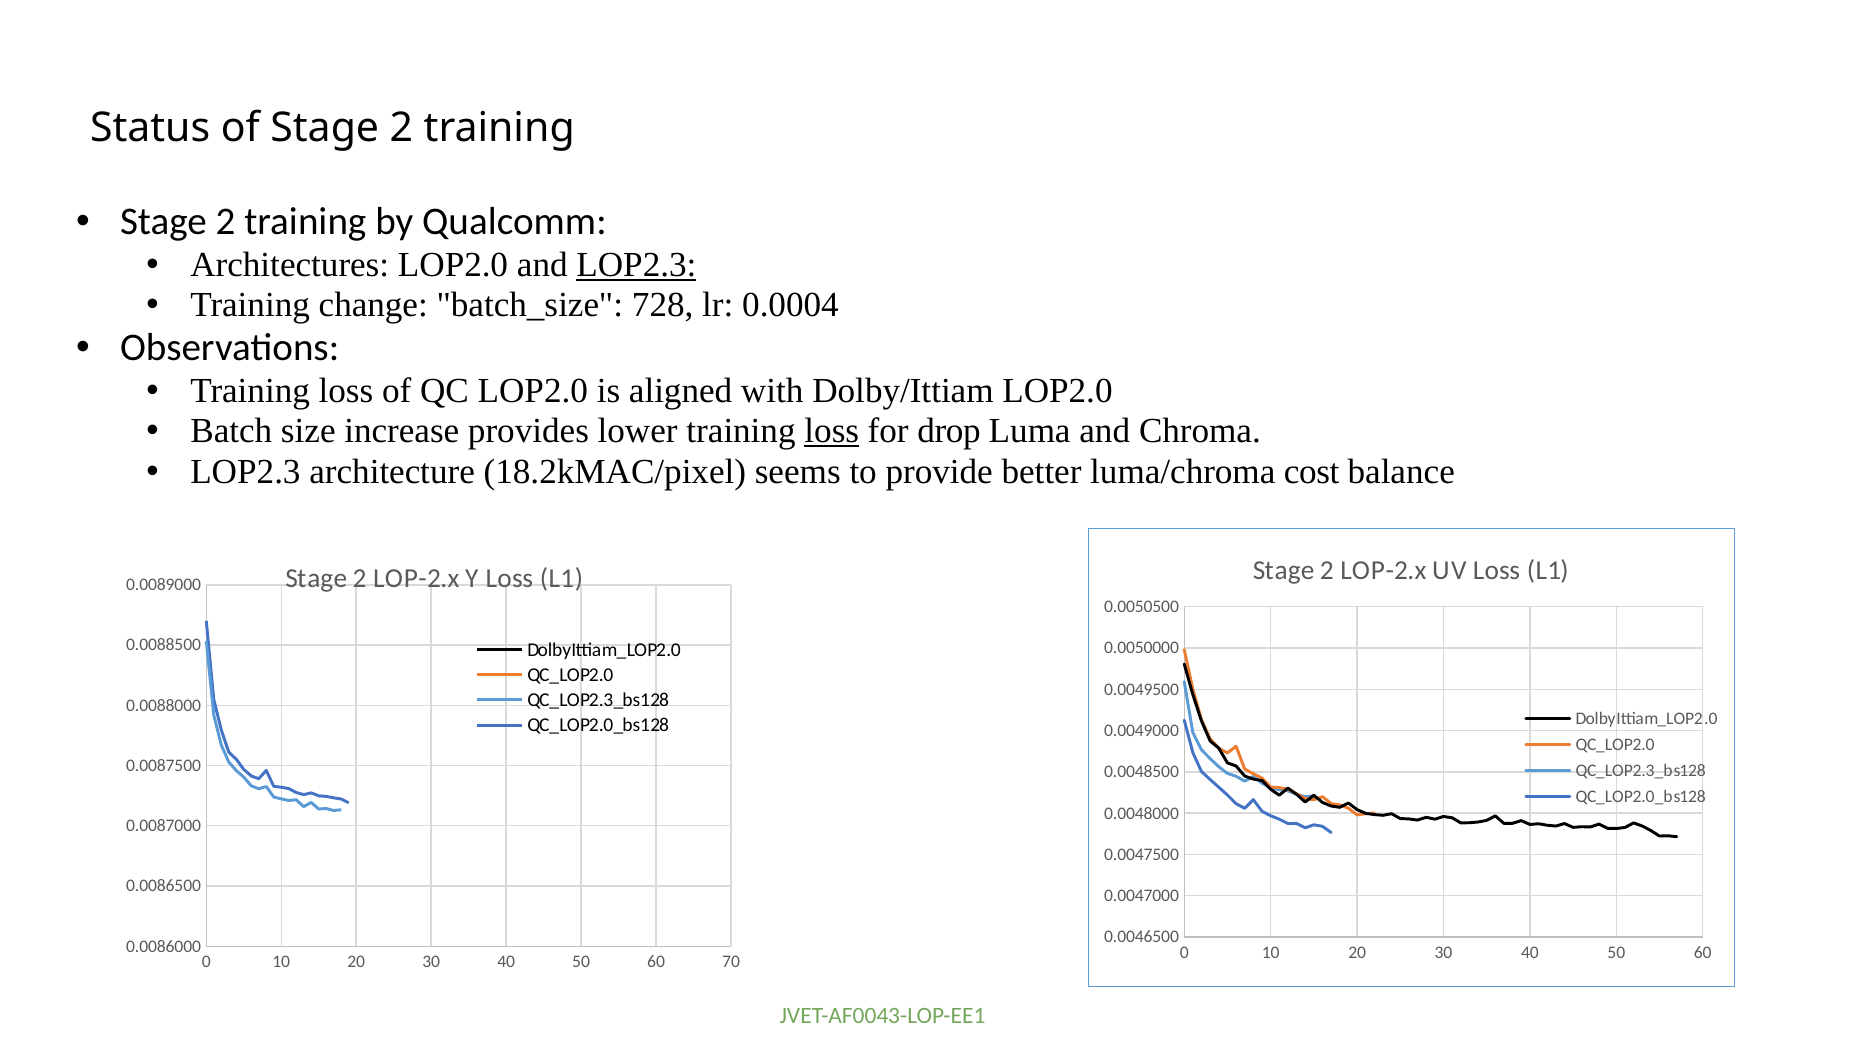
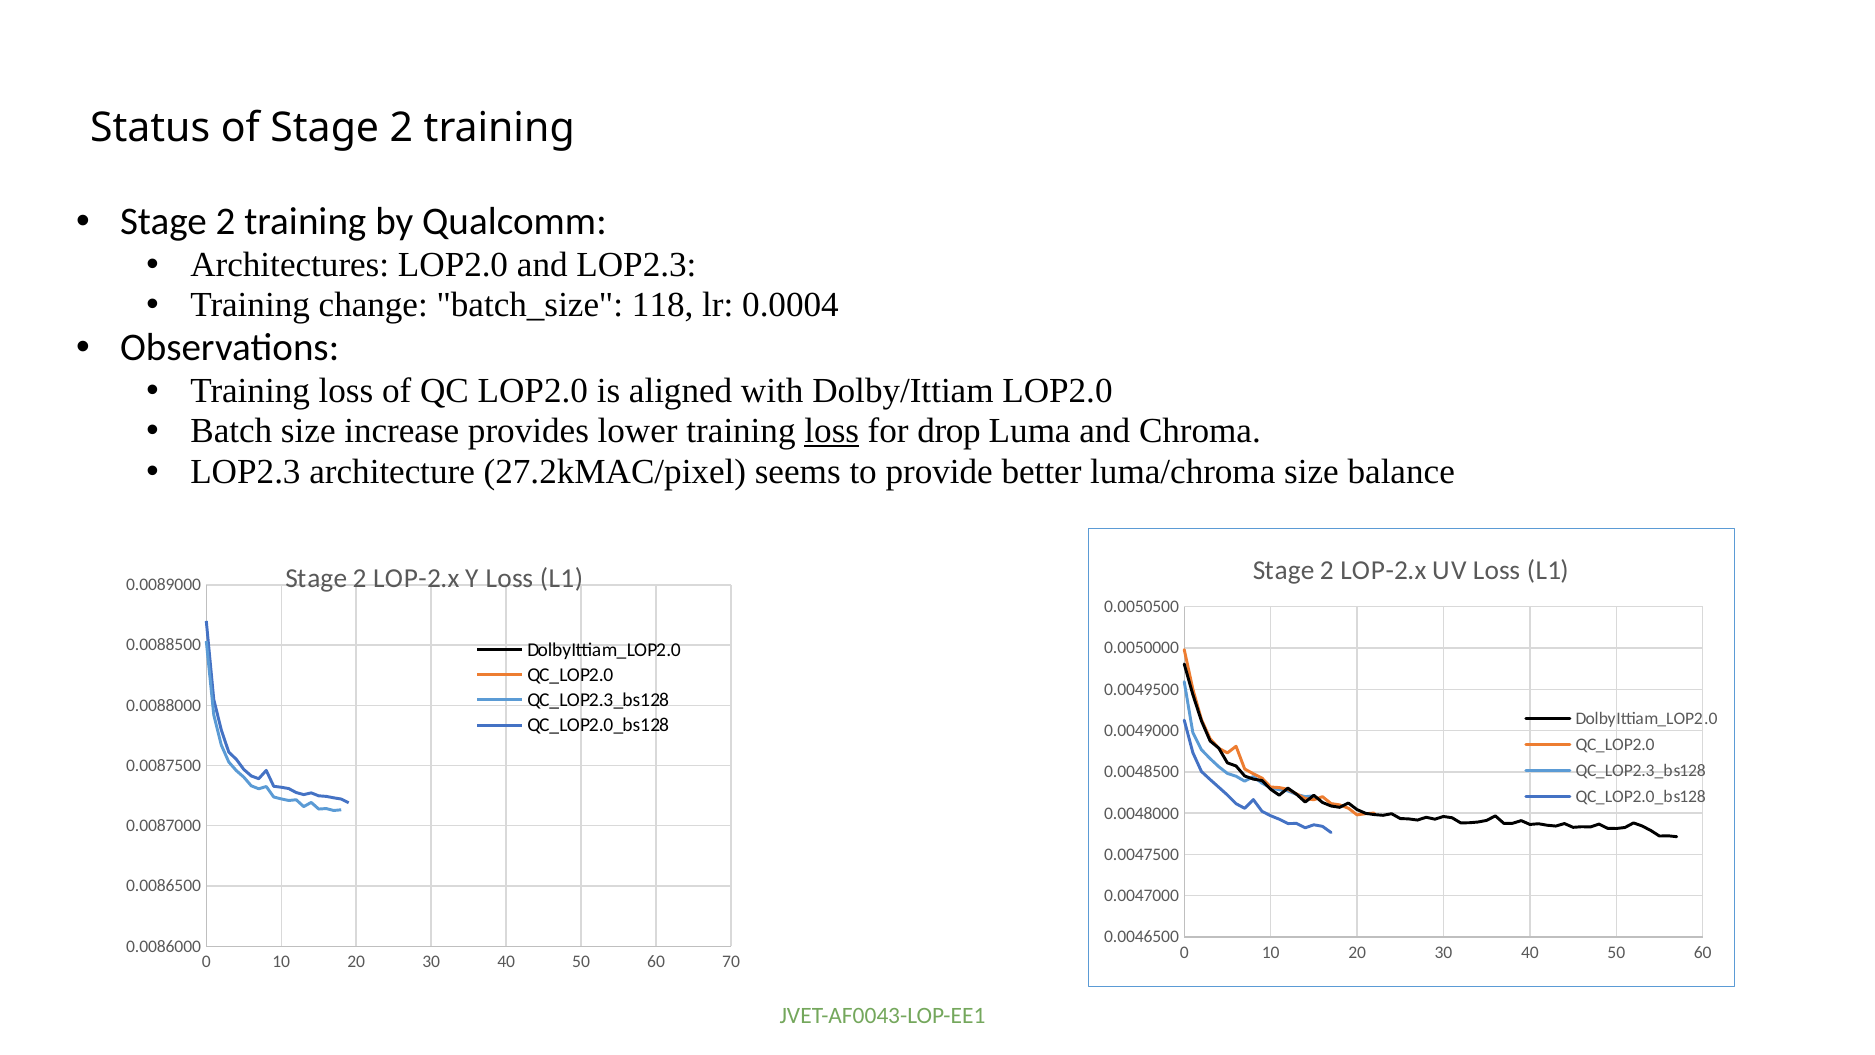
LOP2.3 at (636, 264) underline: present -> none
728: 728 -> 118
18.2kMAC/pixel: 18.2kMAC/pixel -> 27.2kMAC/pixel
luma/chroma cost: cost -> size
